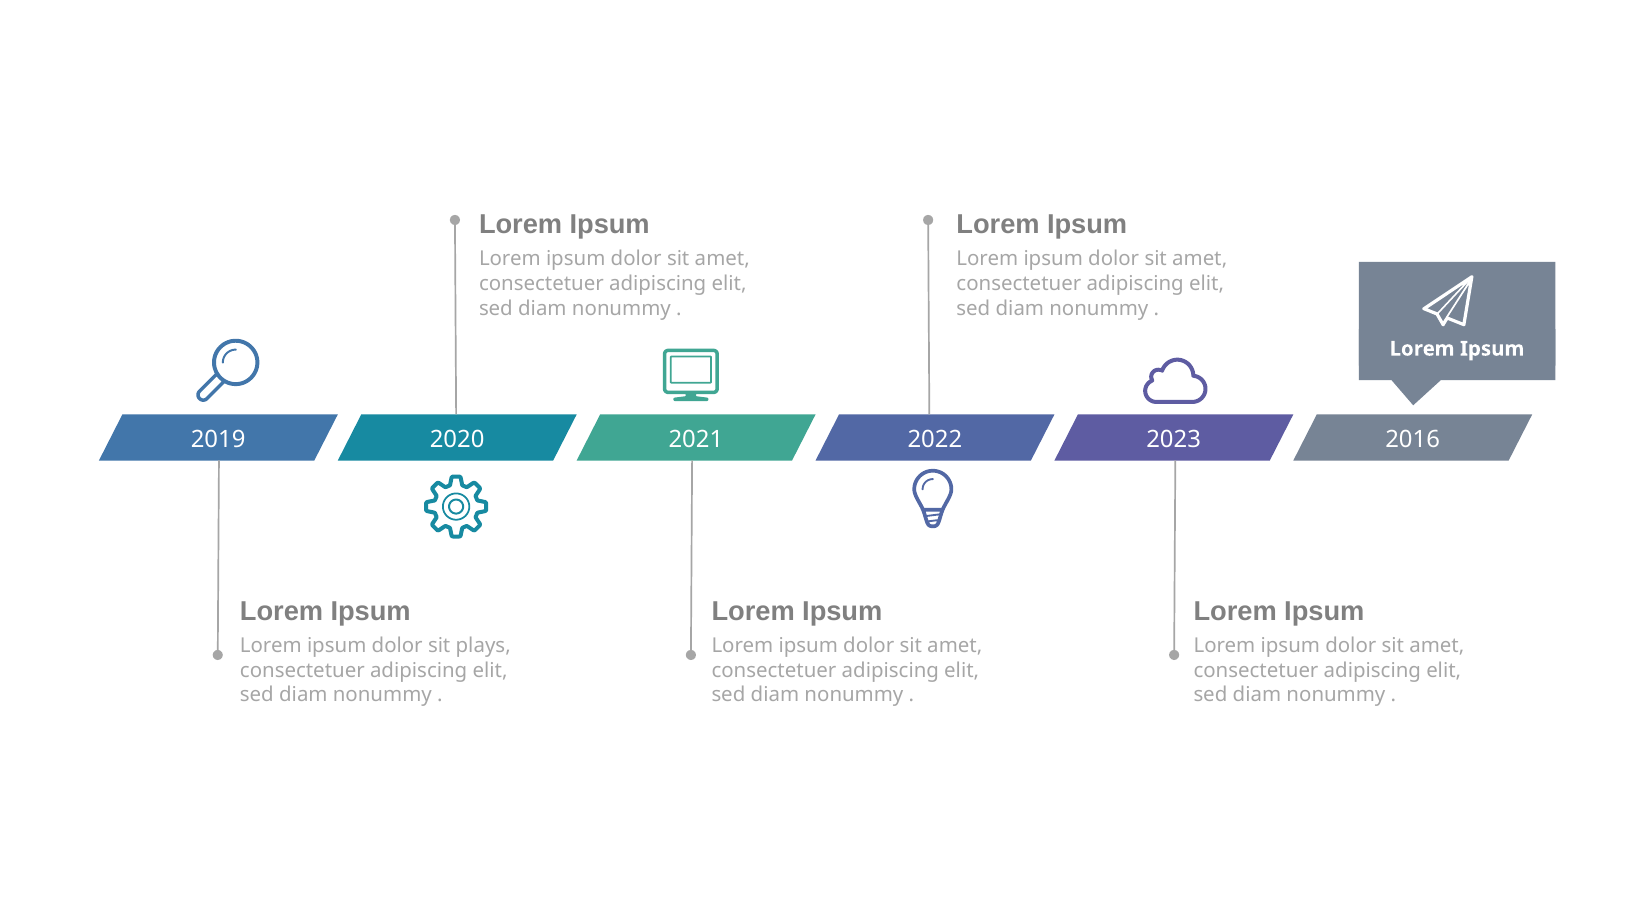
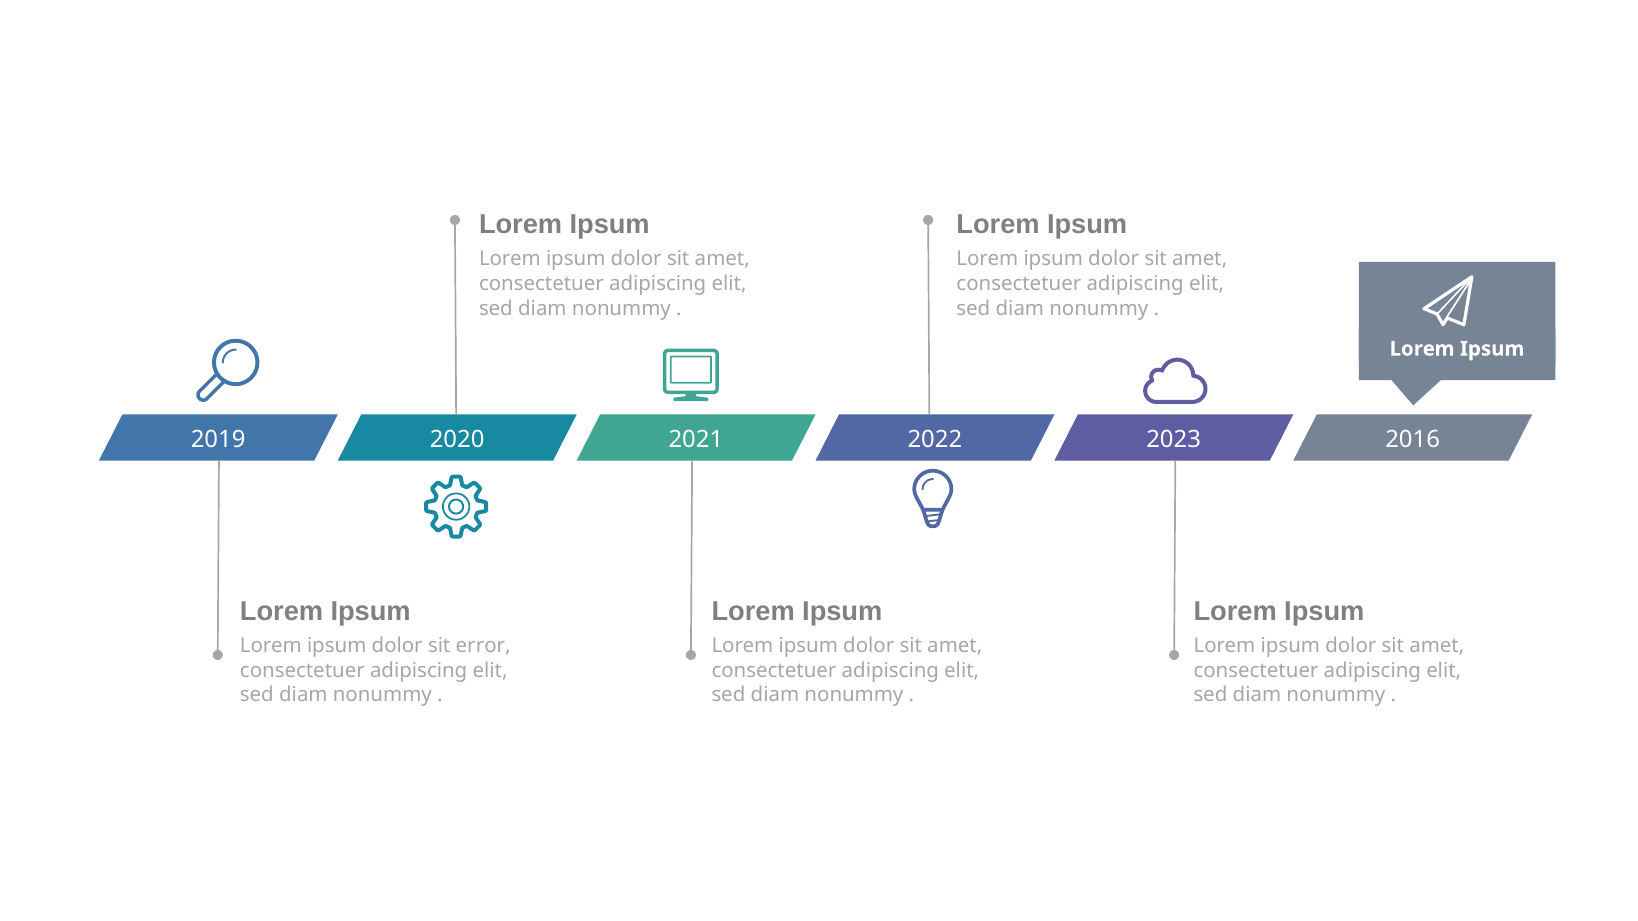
plays: plays -> error
